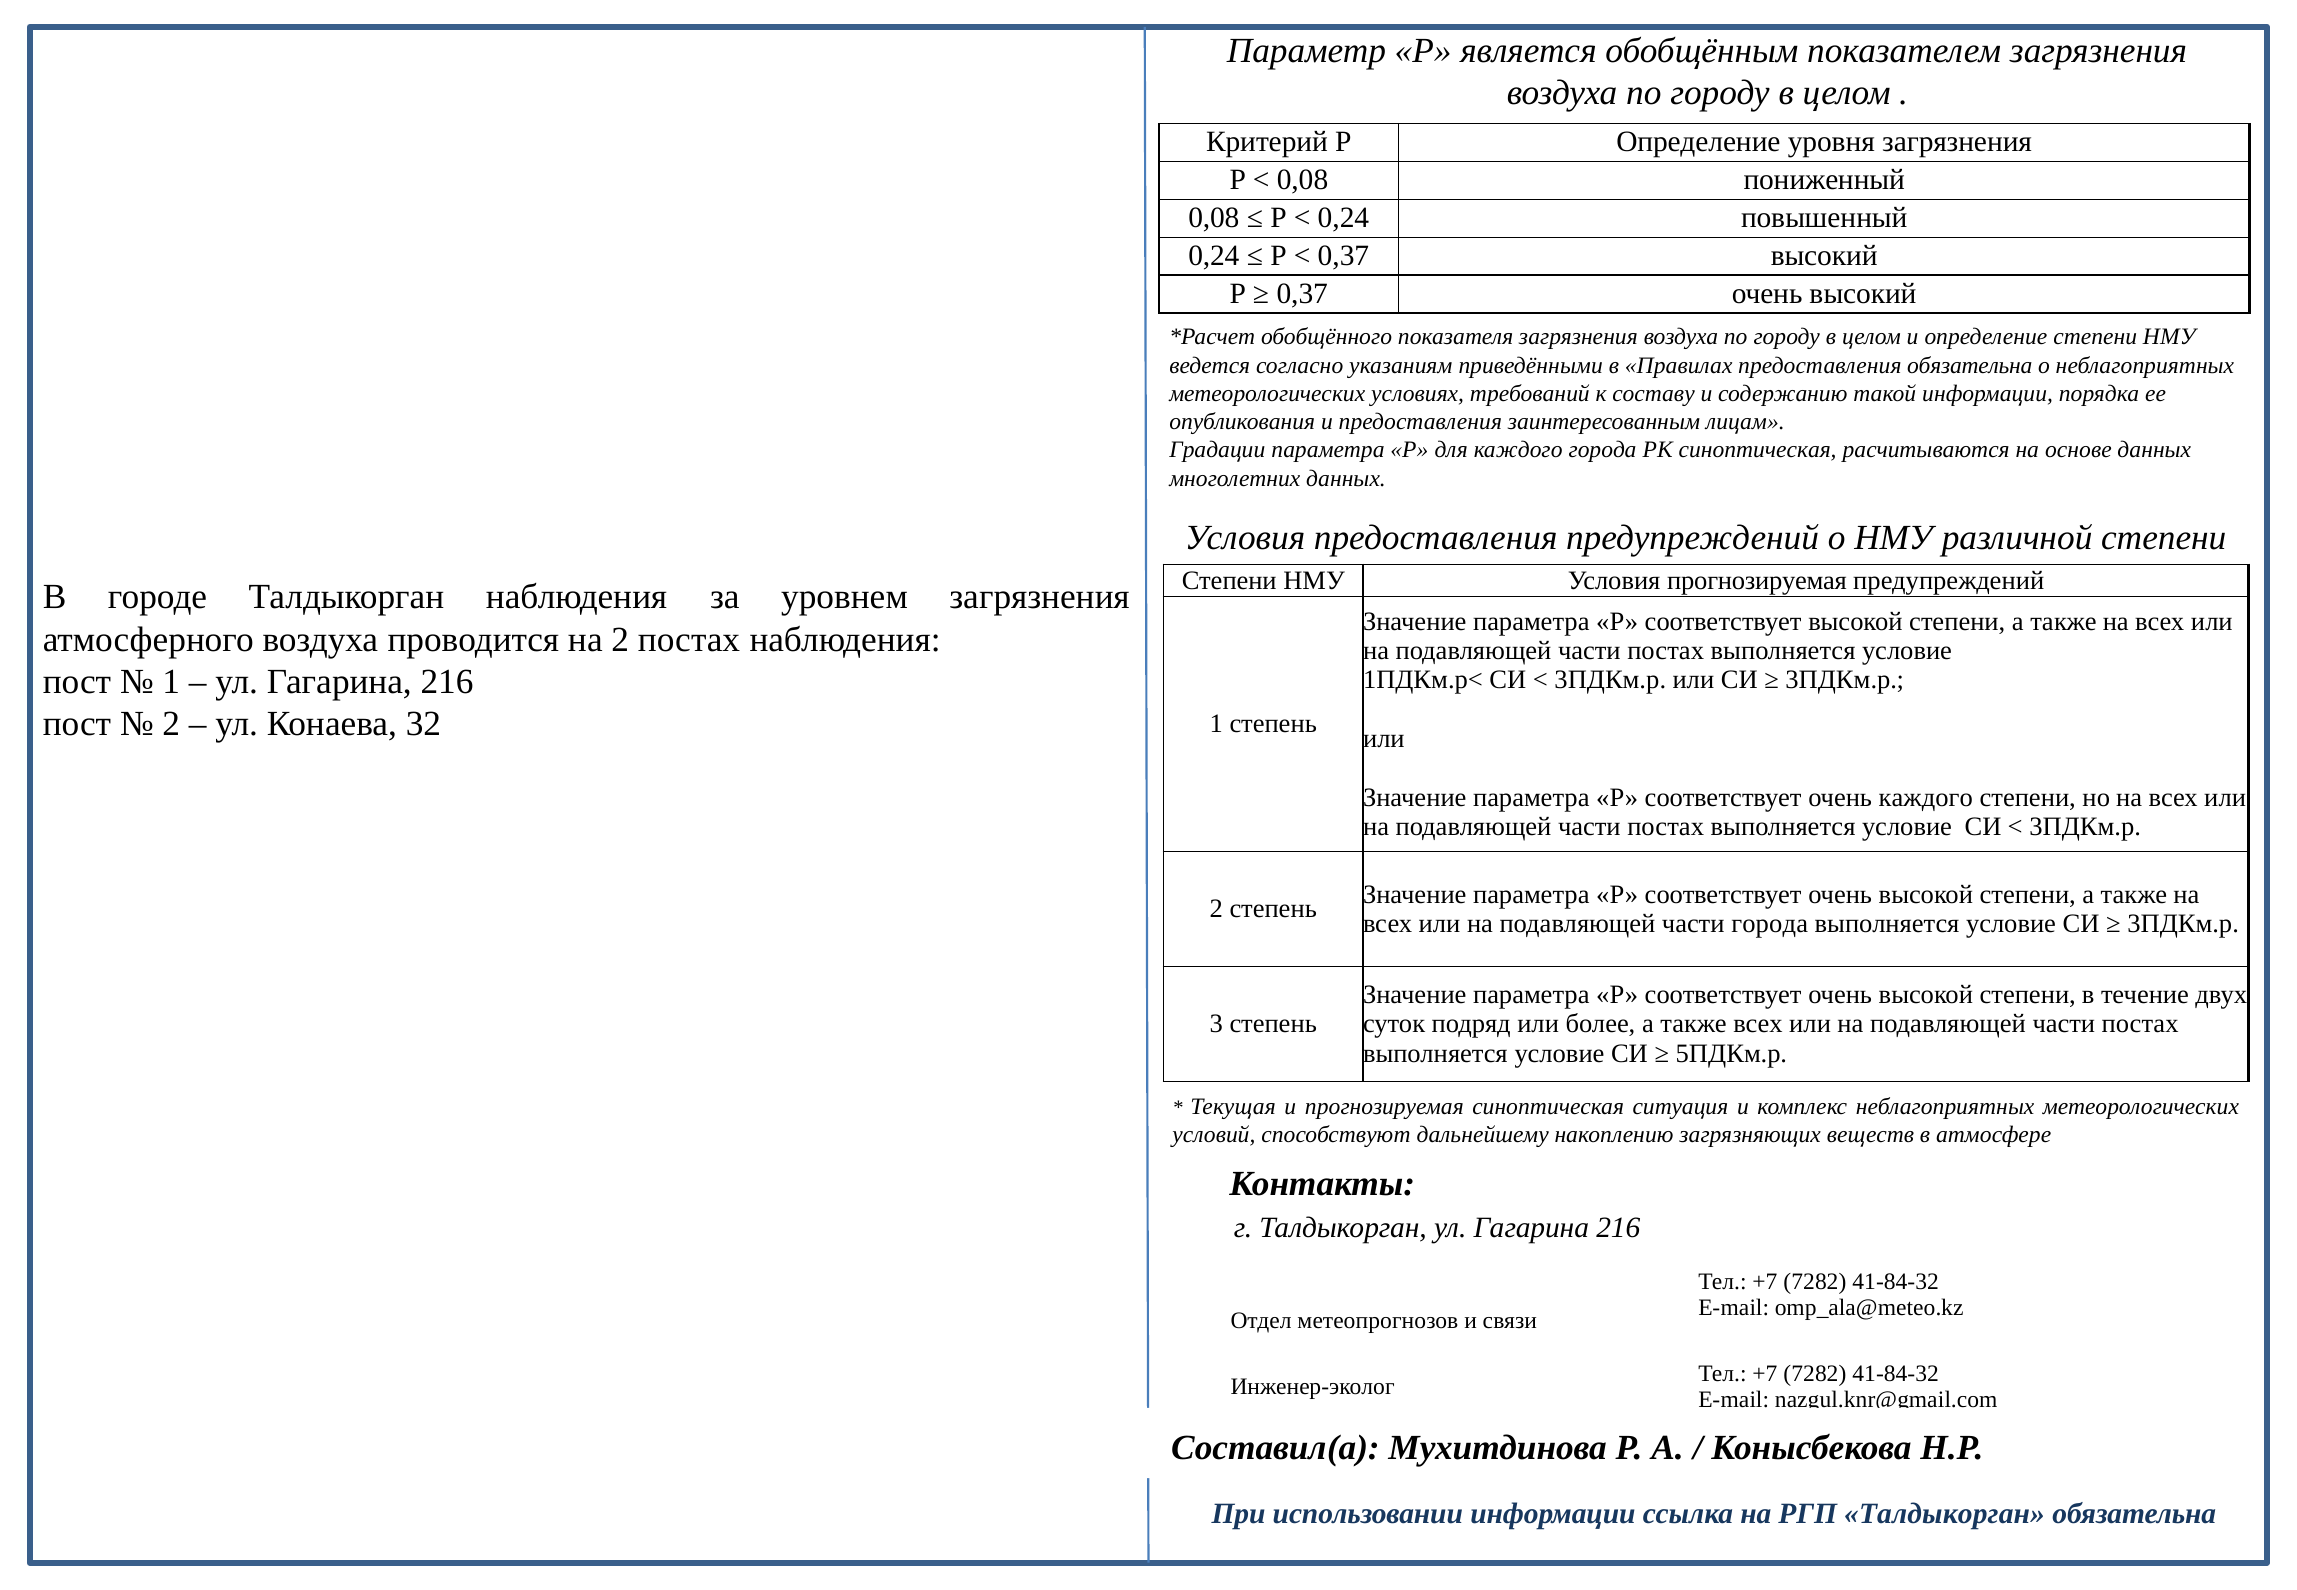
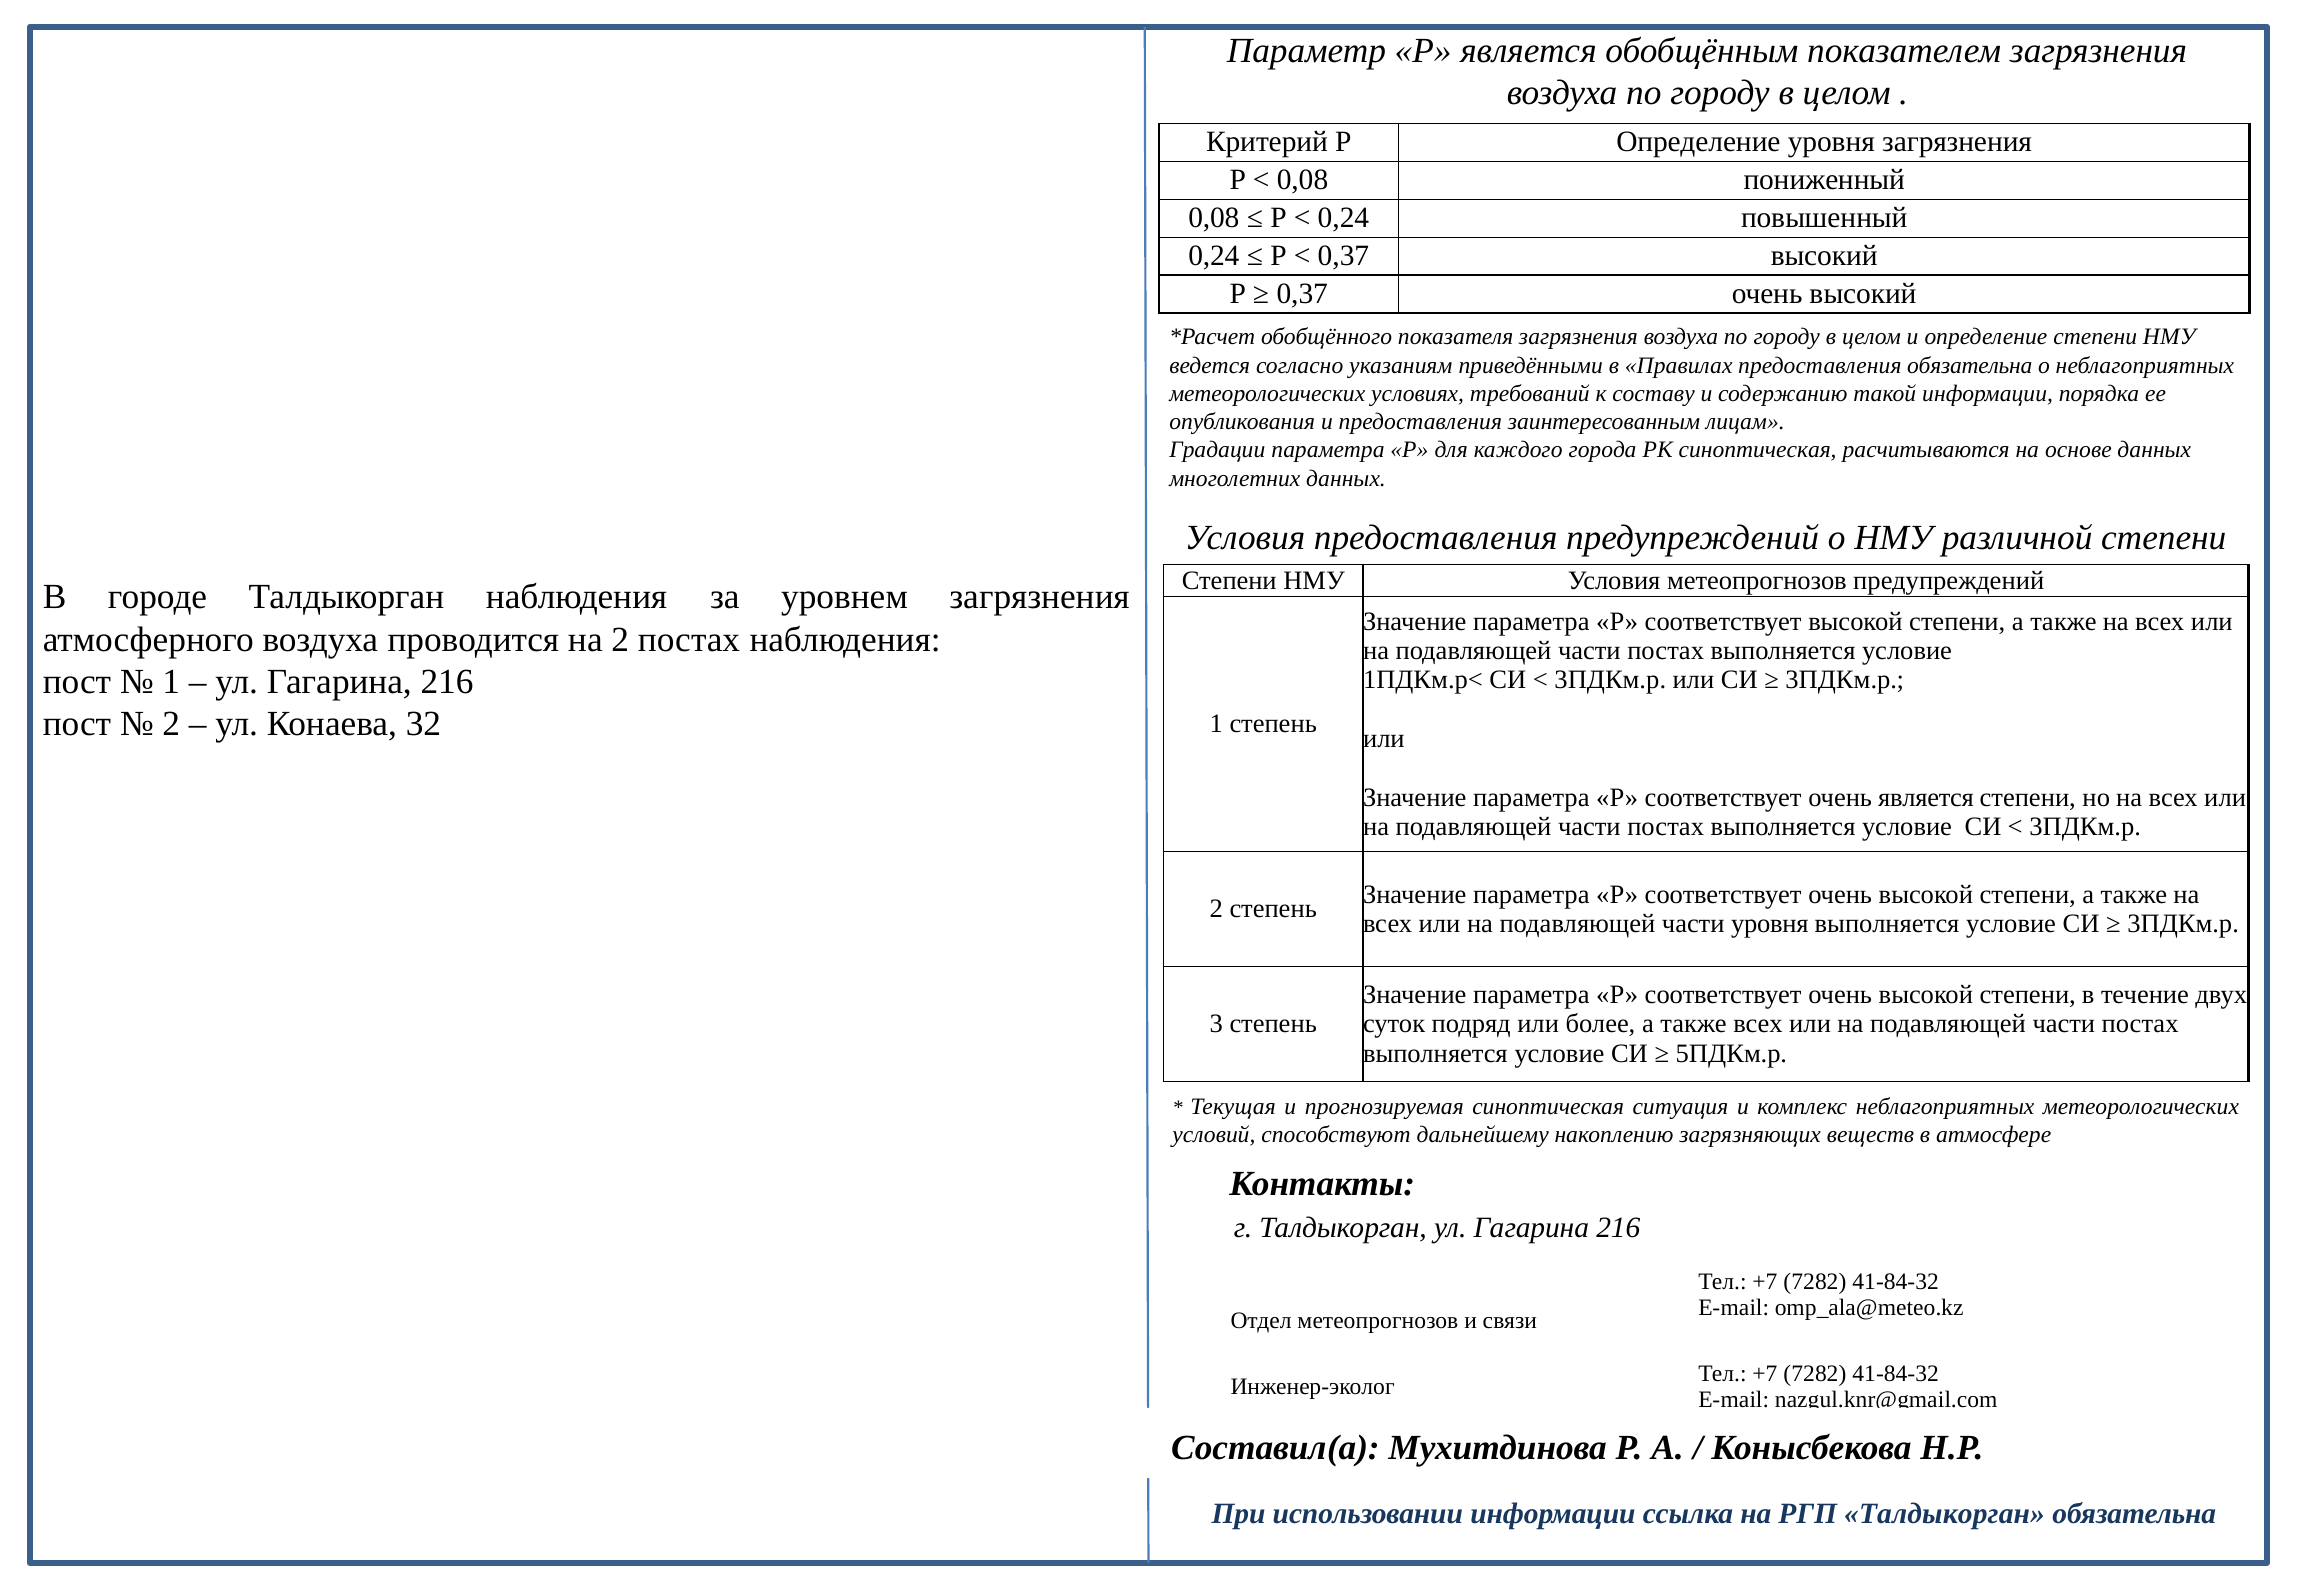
Условия прогнозируемая: прогнозируемая -> метеопрогнозов
очень каждого: каждого -> является
части города: города -> уровня
